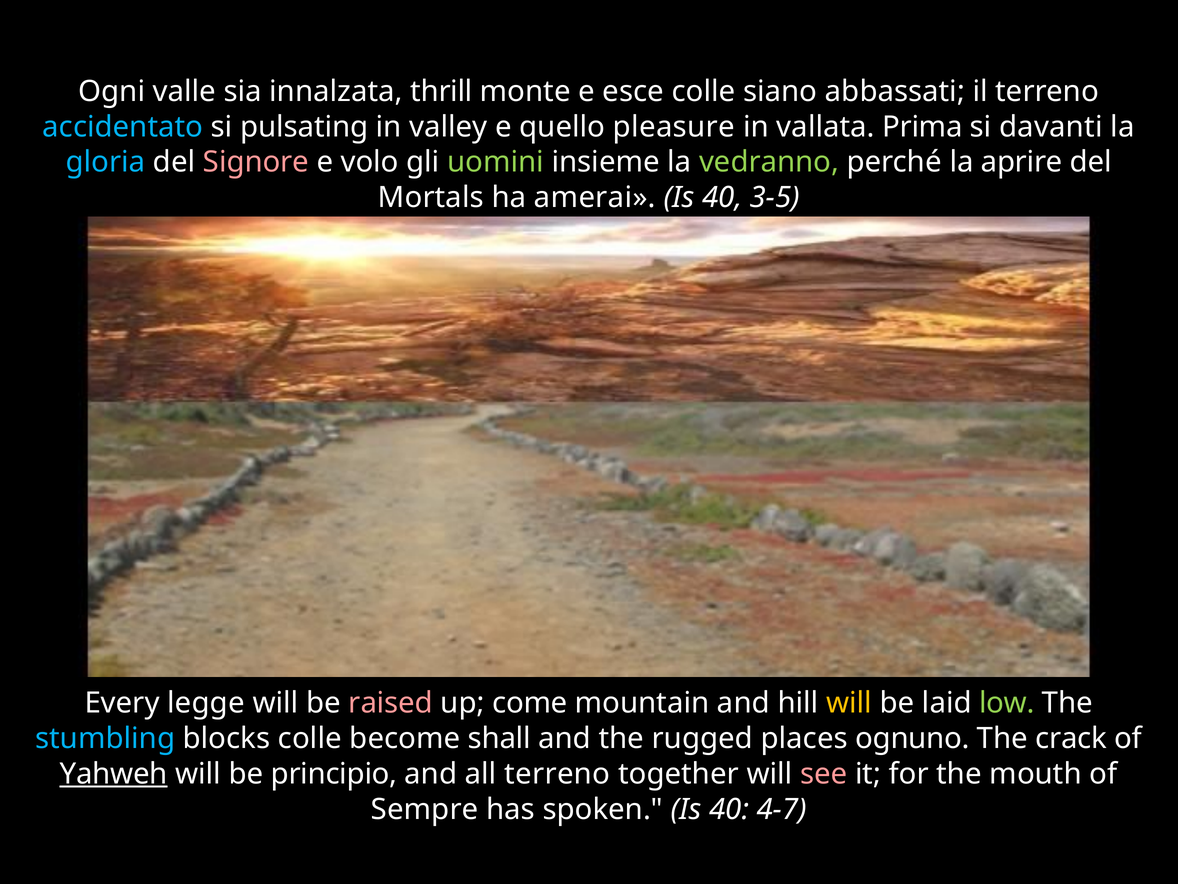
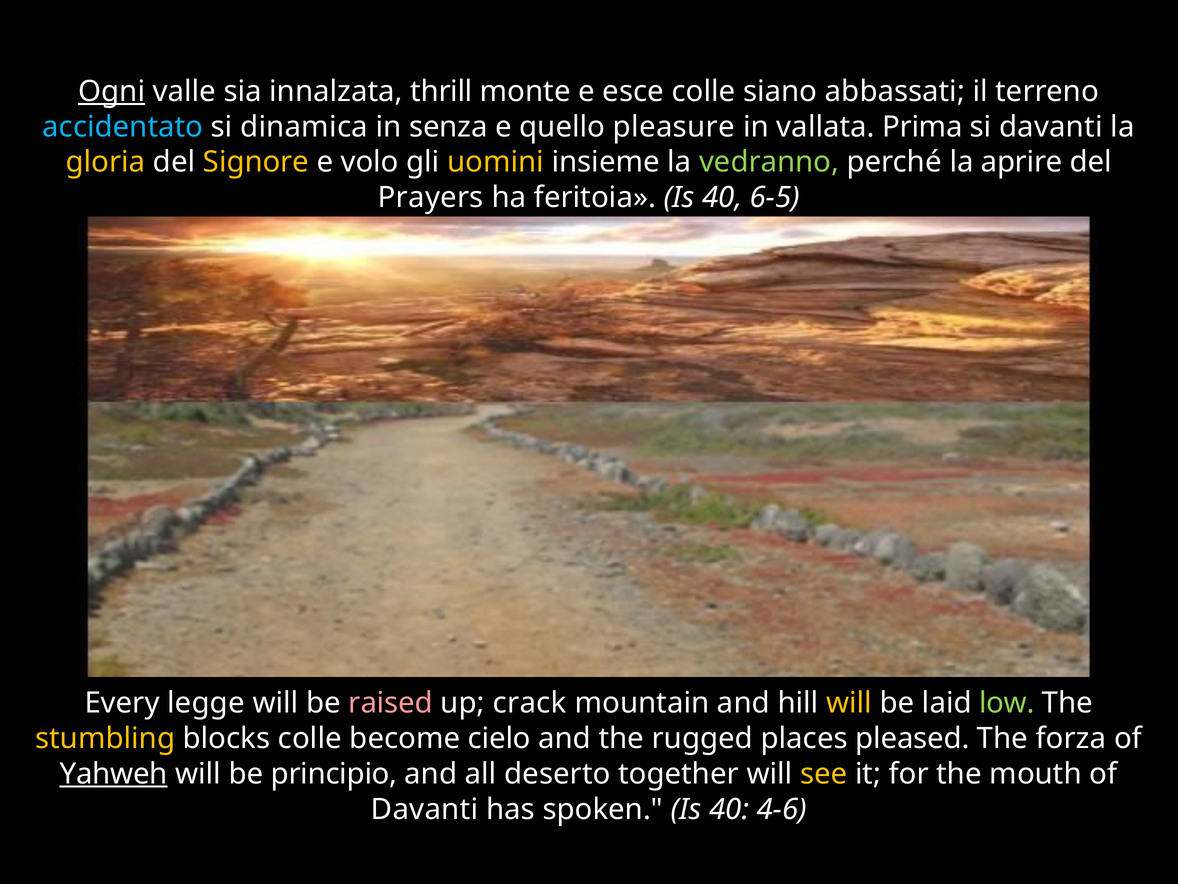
Ogni underline: none -> present
pulsating: pulsating -> dinamica
valley: valley -> senza
gloria colour: light blue -> yellow
Signore colour: pink -> yellow
uomini colour: light green -> yellow
Mortals: Mortals -> Prayers
amerai: amerai -> feritoia
3-5: 3-5 -> 6-5
come: come -> crack
stumbling colour: light blue -> yellow
shall: shall -> cielo
ognuno: ognuno -> pleased
crack: crack -> forza
all terreno: terreno -> deserto
see colour: pink -> yellow
Sempre at (425, 809): Sempre -> Davanti
4-7: 4-7 -> 4-6
